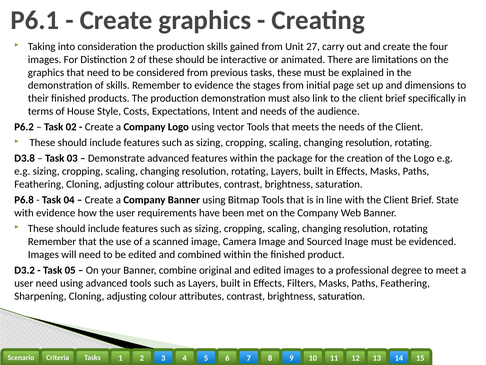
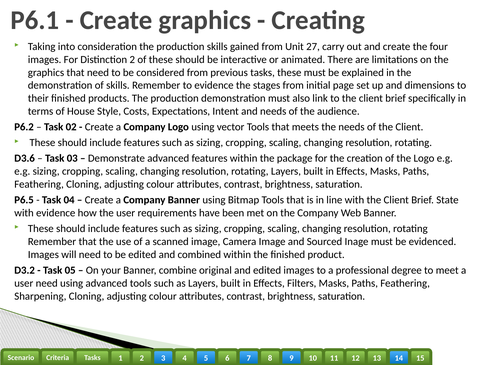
D3.8: D3.8 -> D3.6
P6.8: P6.8 -> P6.5
